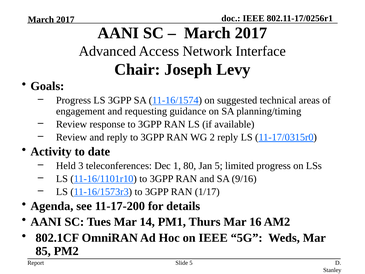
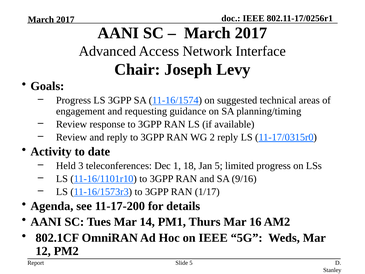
80: 80 -> 18
85: 85 -> 12
